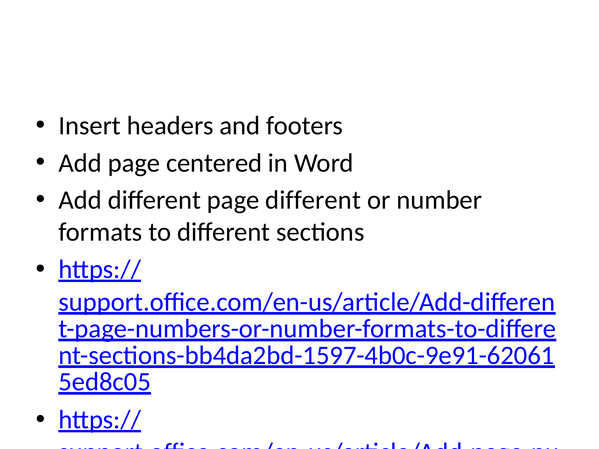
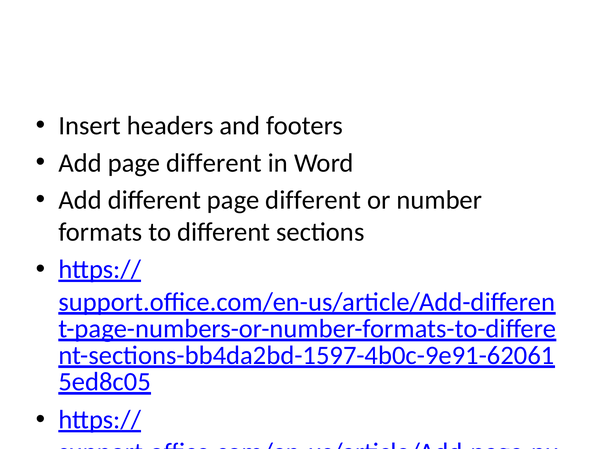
Add page centered: centered -> different
